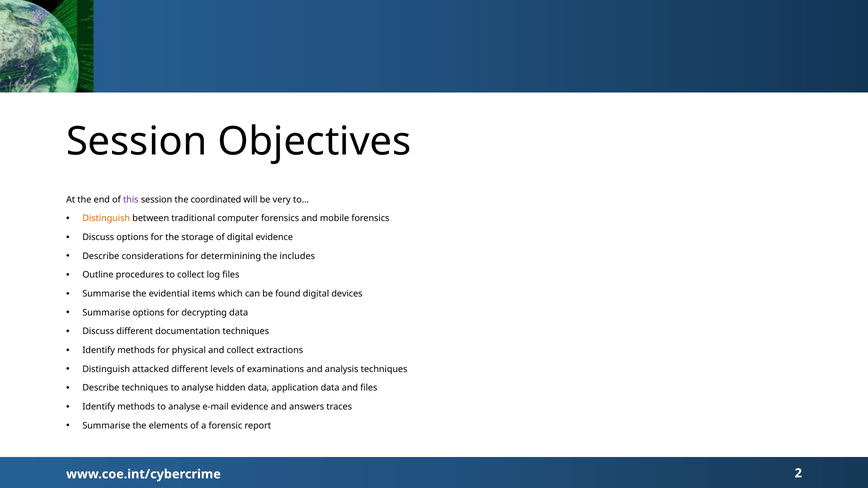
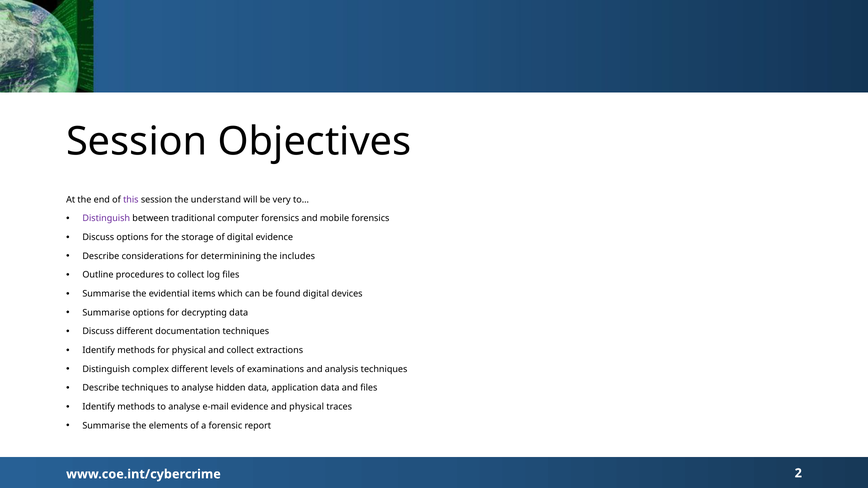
coordinated: coordinated -> understand
Distinguish at (106, 219) colour: orange -> purple
attacked: attacked -> complex
and answers: answers -> physical
